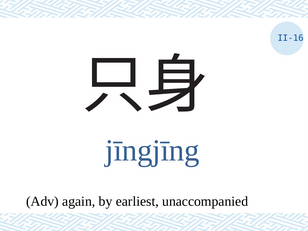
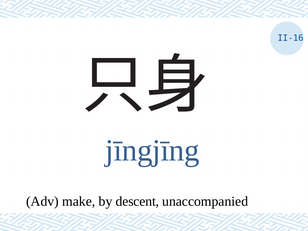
again: again -> make
earliest: earliest -> descent
